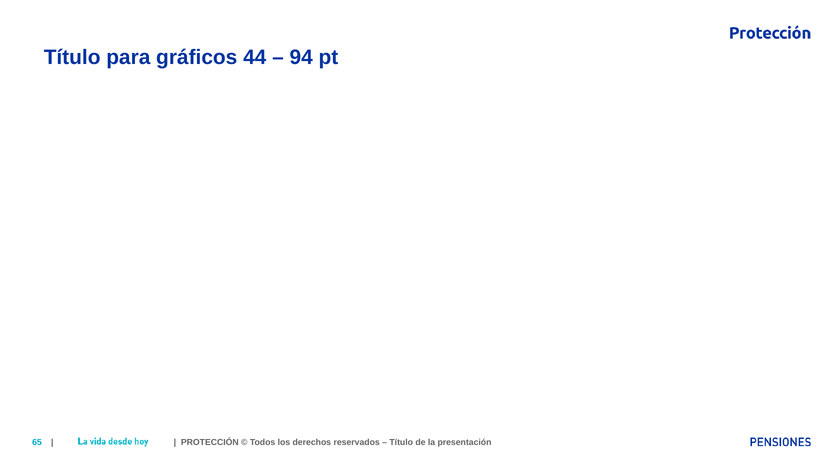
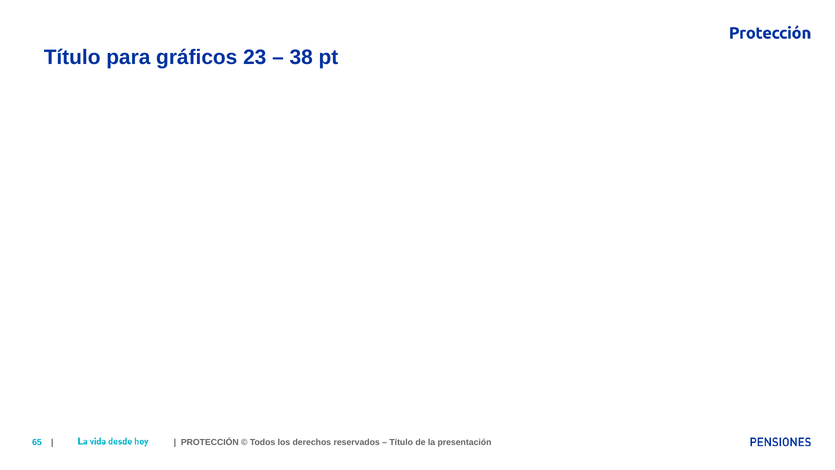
44: 44 -> 23
94: 94 -> 38
